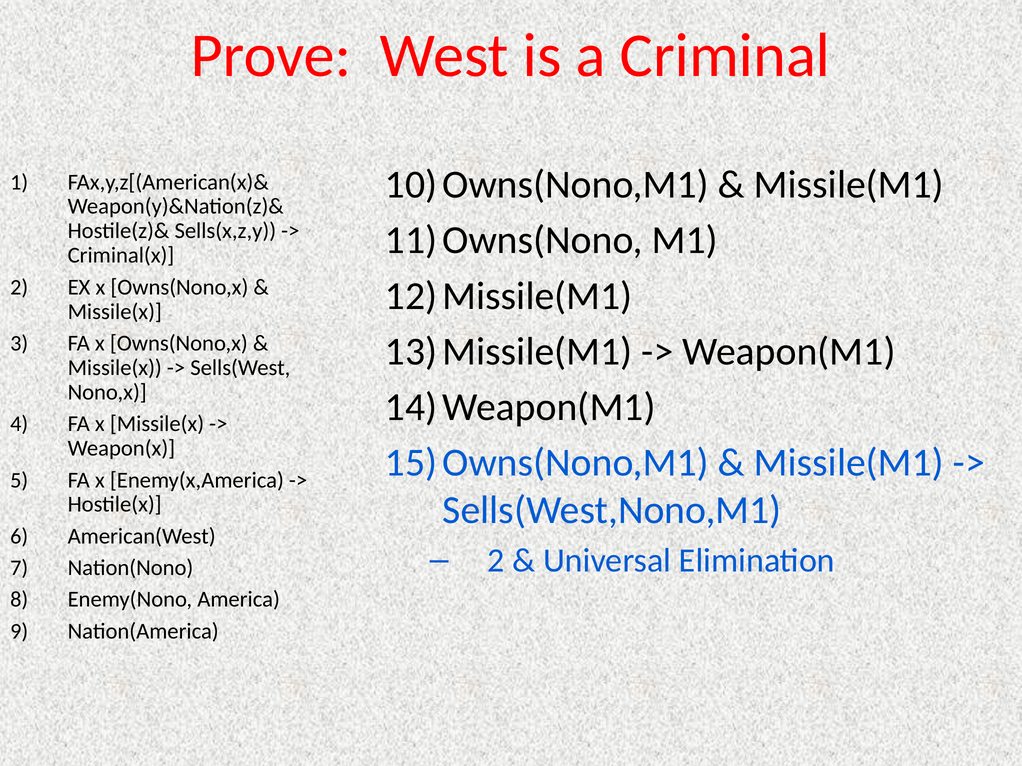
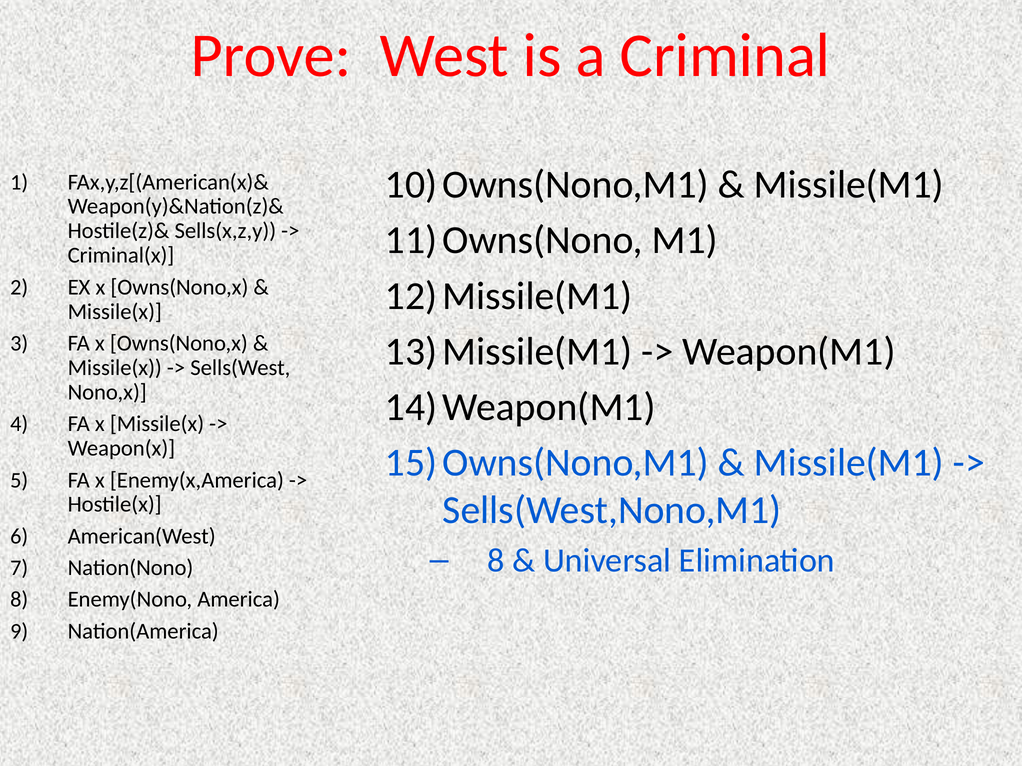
2 at (496, 561): 2 -> 8
